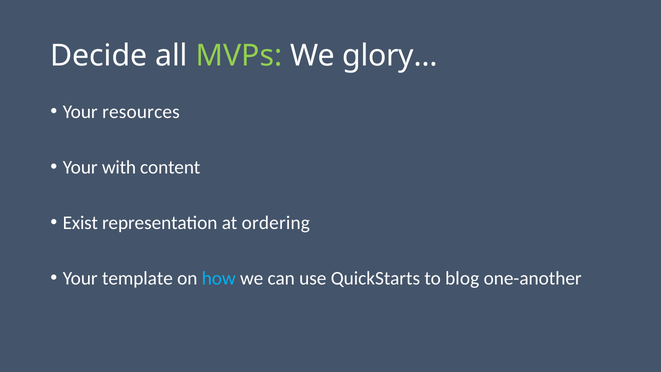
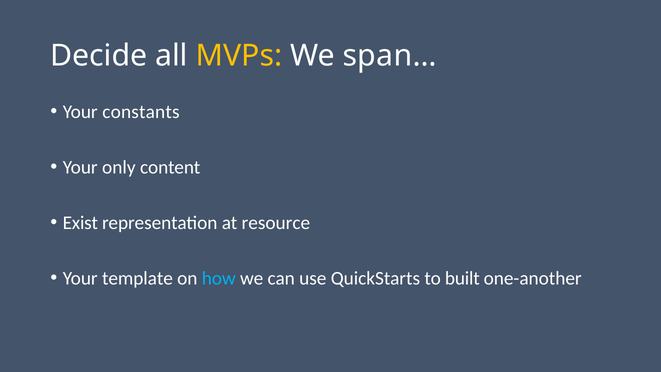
MVPs colour: light green -> yellow
glory…: glory… -> span…
resources: resources -> constants
with: with -> only
ordering: ordering -> resource
blog: blog -> built
